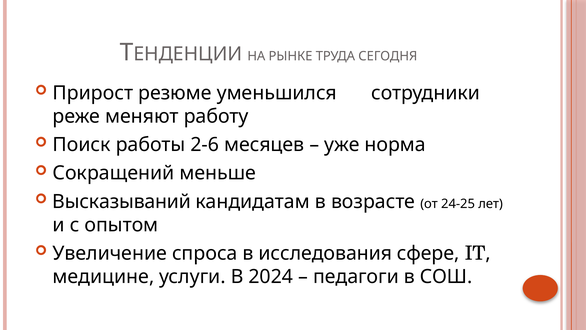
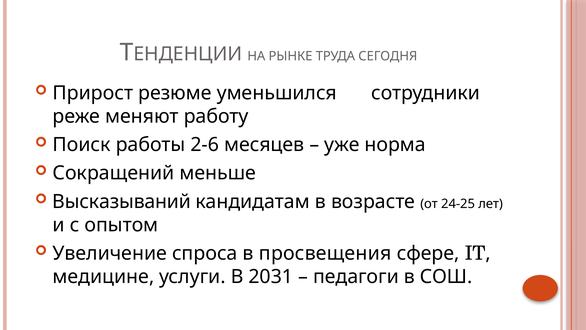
исследования: исследования -> просвещения
2024: 2024 -> 2031
